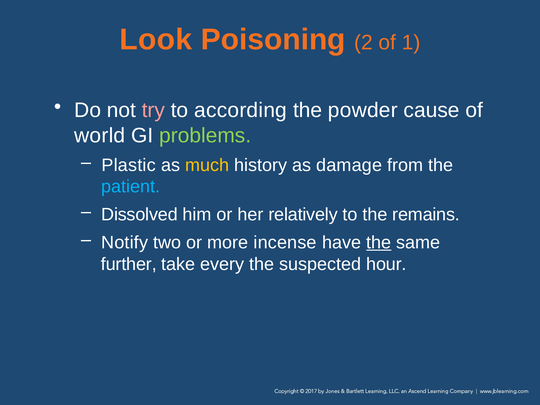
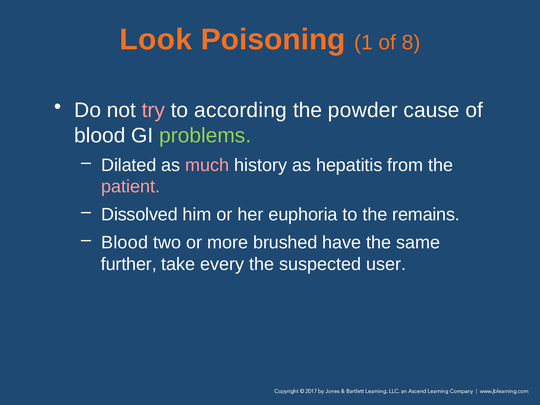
2: 2 -> 1
1: 1 -> 8
world at (100, 136): world -> blood
Plastic: Plastic -> Dilated
much colour: yellow -> pink
damage: damage -> hepatitis
patient colour: light blue -> pink
relatively: relatively -> euphoria
Notify at (125, 242): Notify -> Blood
incense: incense -> brushed
the at (379, 242) underline: present -> none
hour: hour -> user
